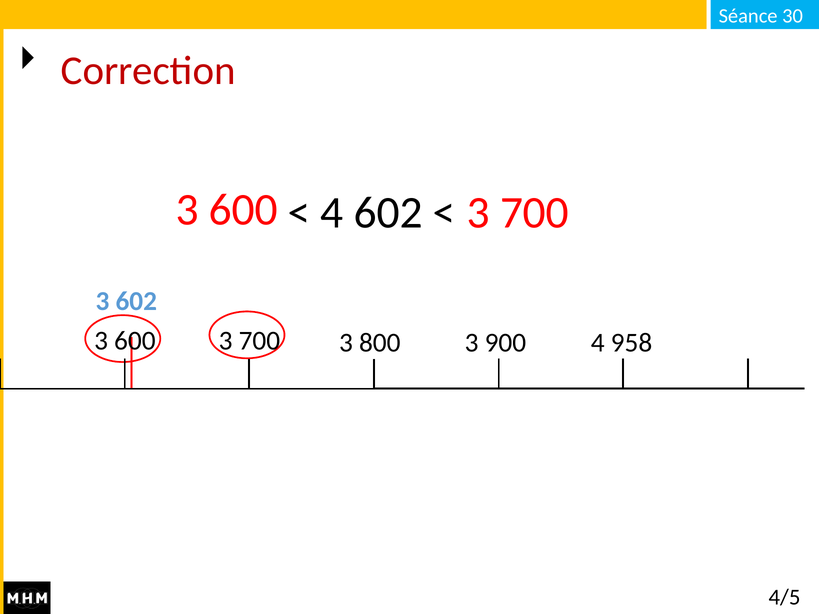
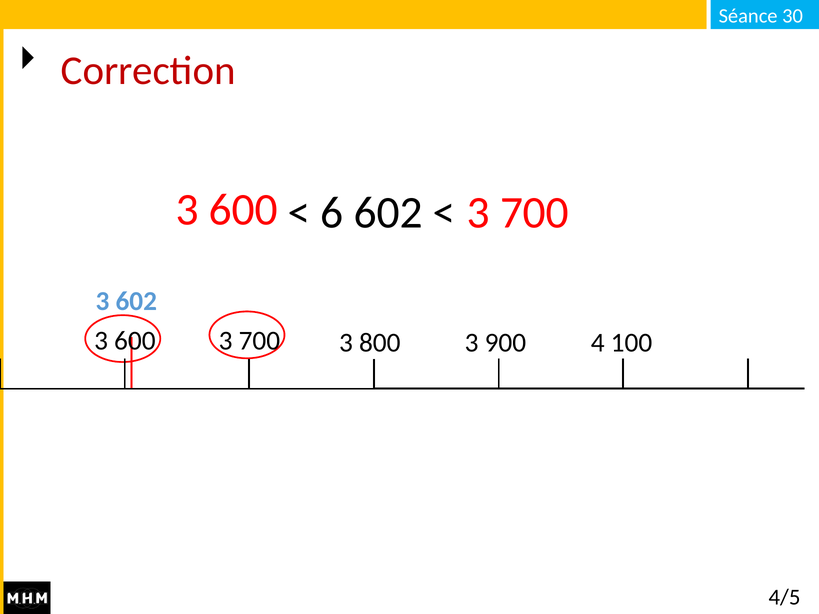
4 at (332, 213): 4 -> 6
958: 958 -> 100
